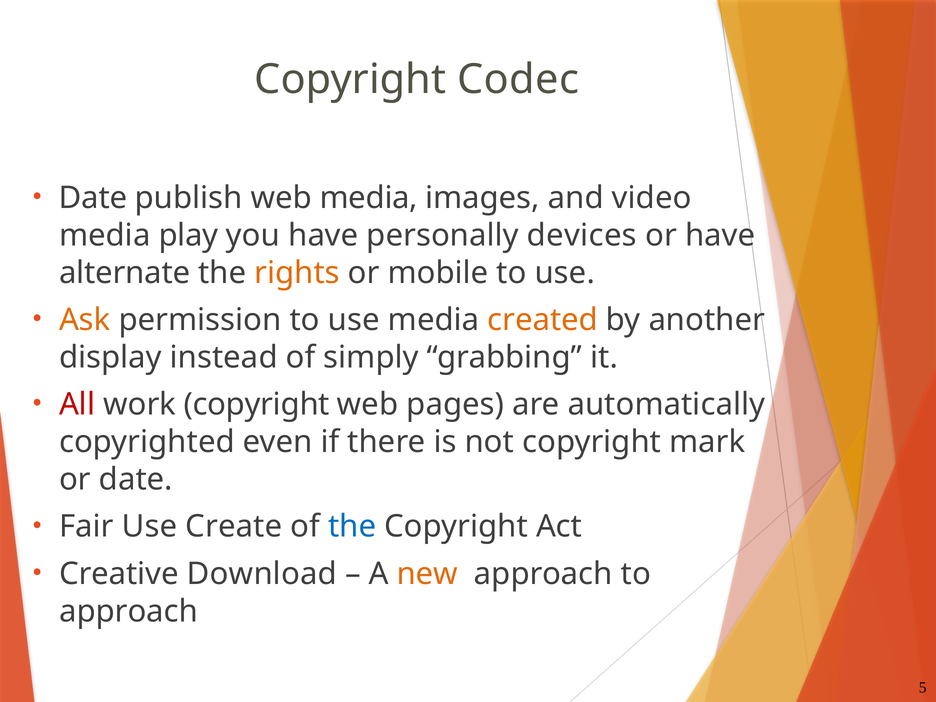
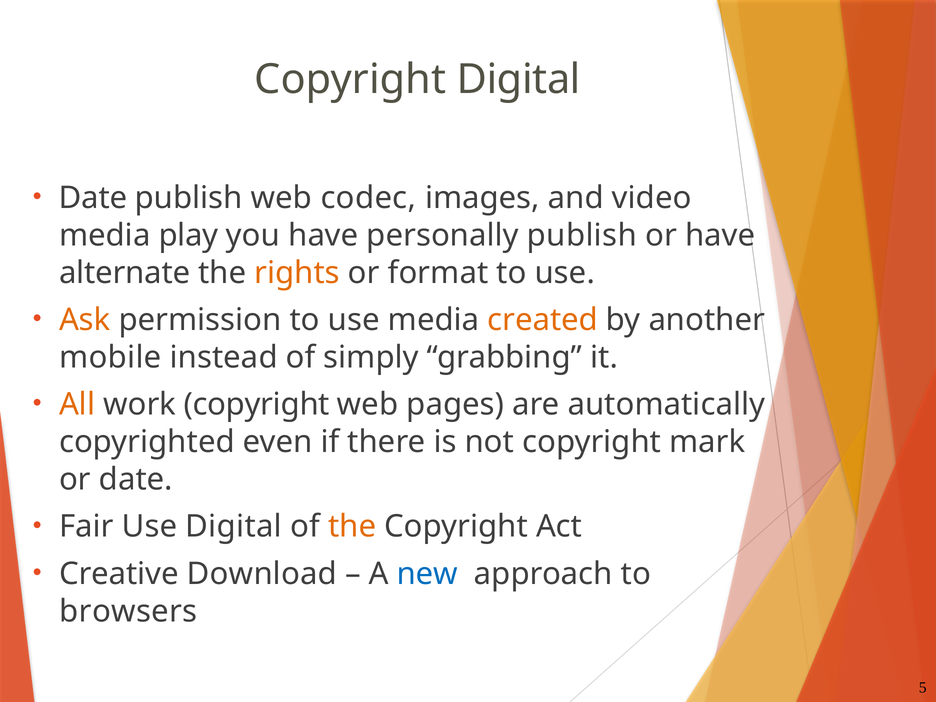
Copyright Codec: Codec -> Digital
web media: media -> codec
personally devices: devices -> publish
mobile: mobile -> format
display: display -> mobile
All colour: red -> orange
Use Create: Create -> Digital
the at (352, 527) colour: blue -> orange
new colour: orange -> blue
approach at (129, 611): approach -> browsers
